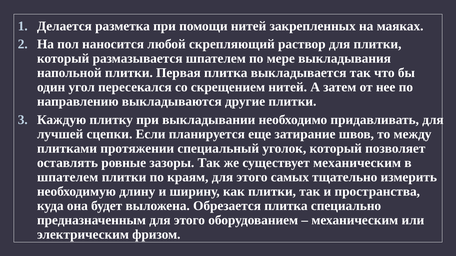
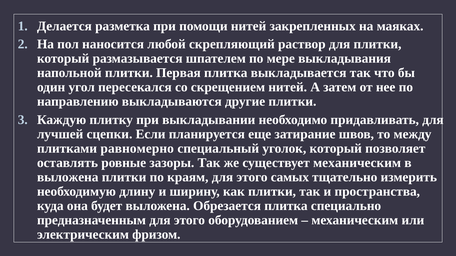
протяжении: протяжении -> равномерно
шпателем at (68, 177): шпателем -> выложена
